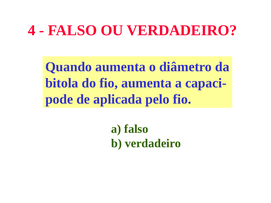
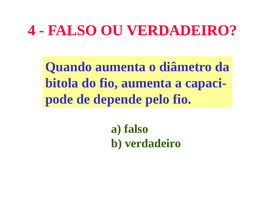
aplicada: aplicada -> depende
